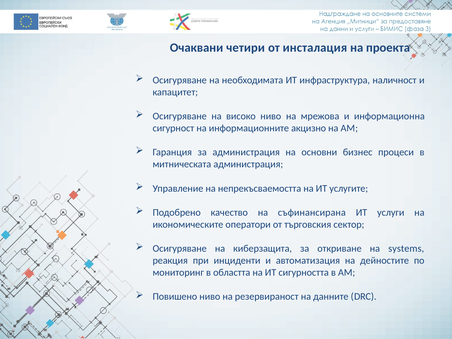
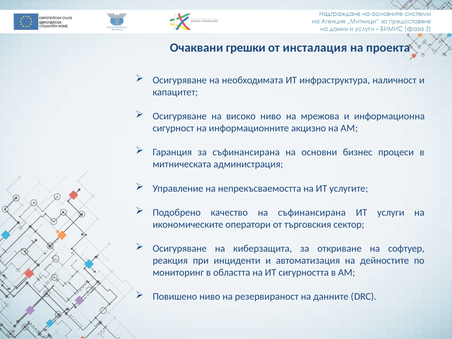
четири: четири -> грешки
за администрация: администрация -> съфинансирана
systems: systems -> софтуер
